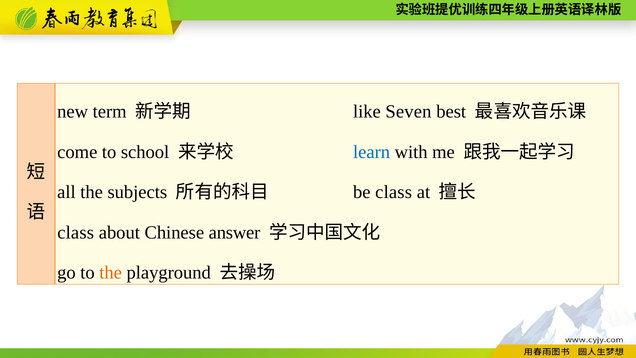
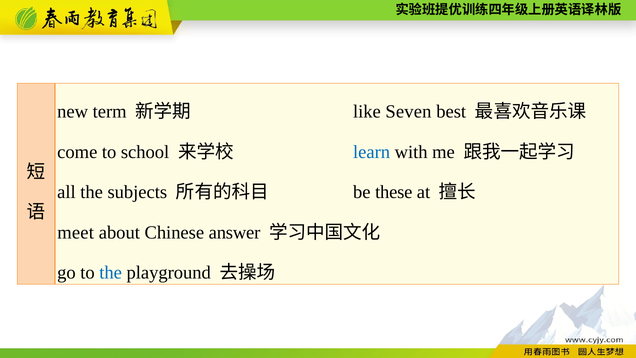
be class: class -> these
class at (76, 232): class -> meet
the at (111, 273) colour: orange -> blue
